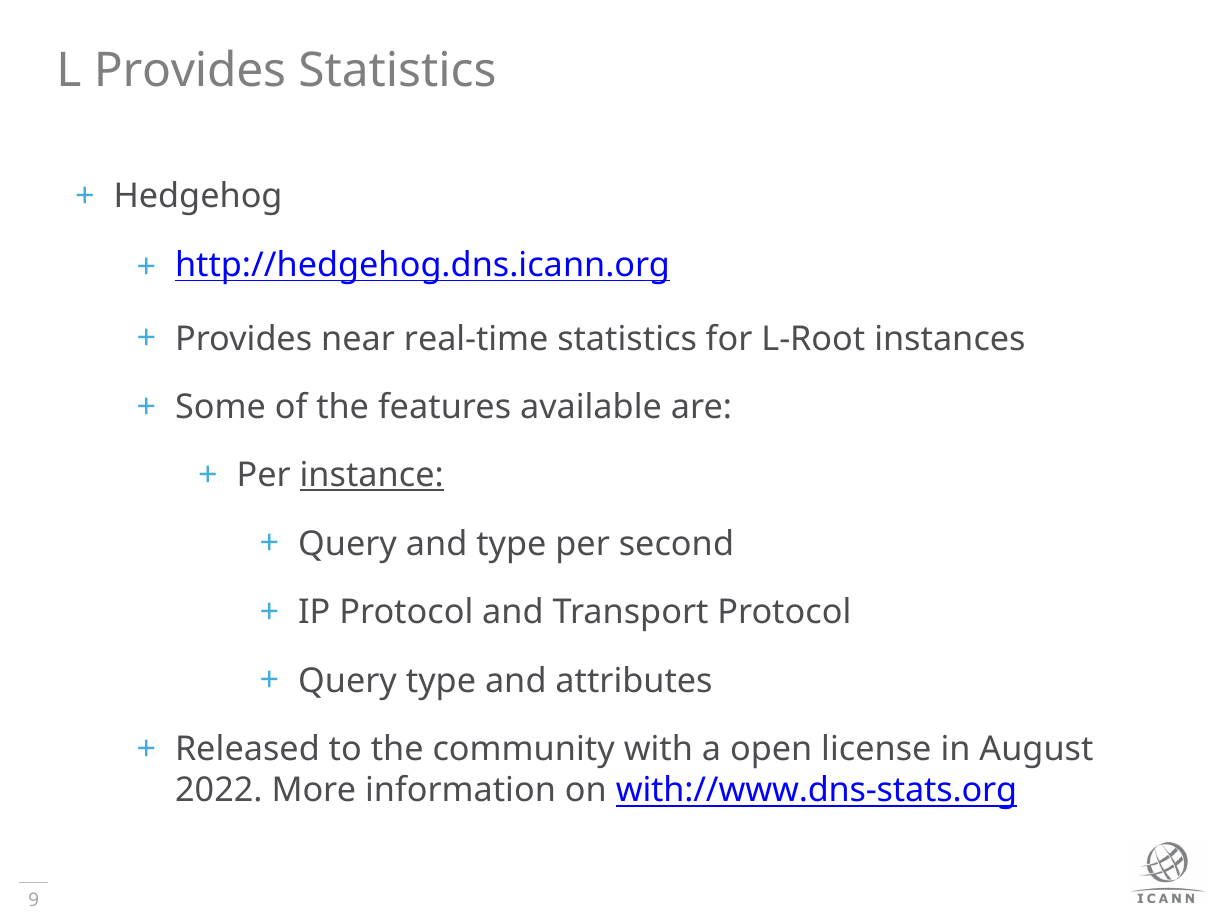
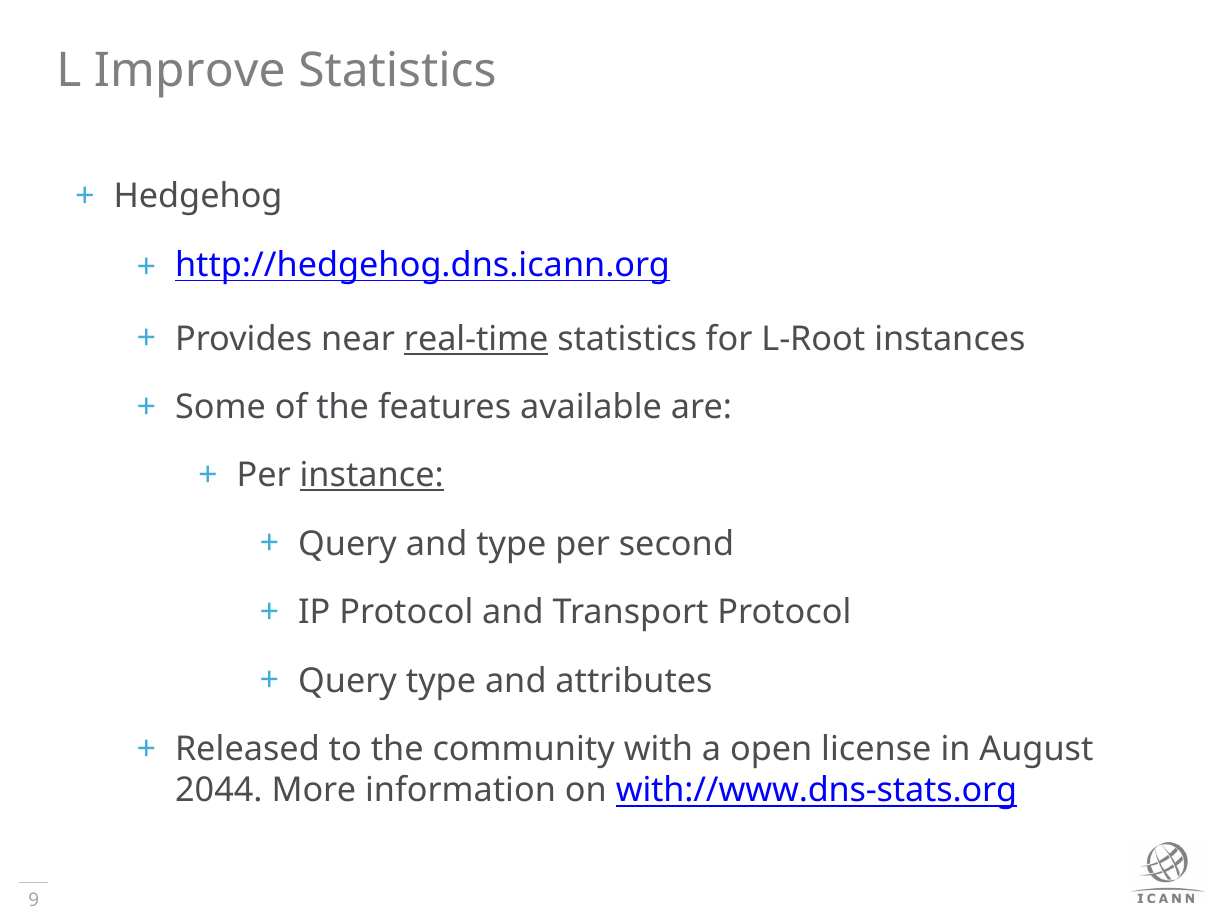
L Provides: Provides -> Improve
real-time underline: none -> present
2022: 2022 -> 2044
